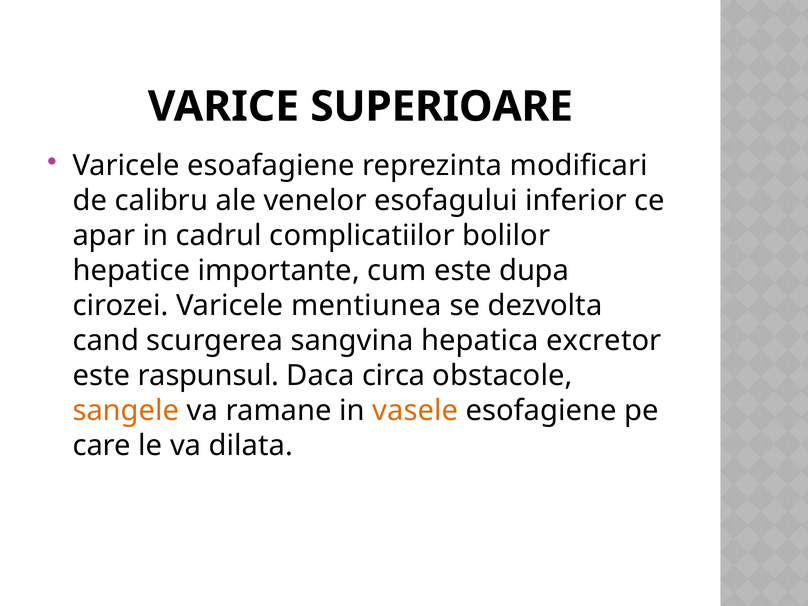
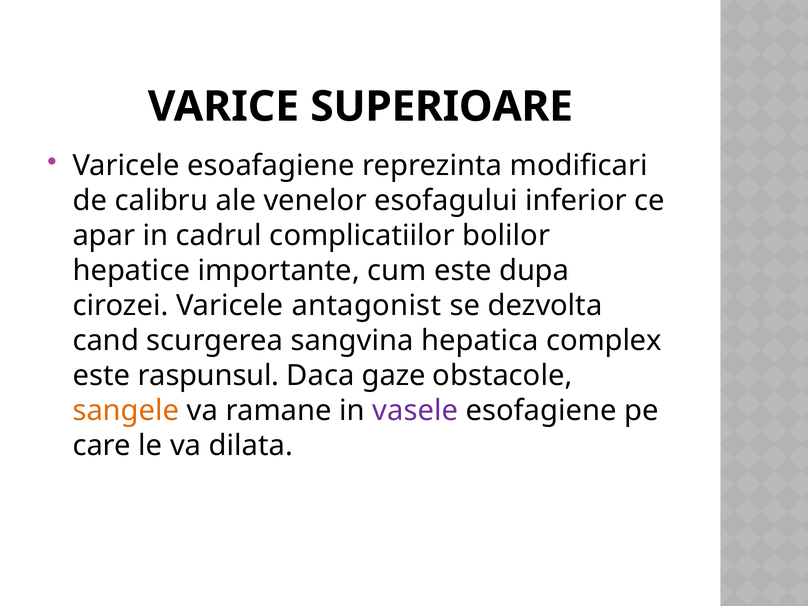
mentiunea: mentiunea -> antagonist
excretor: excretor -> complex
circa: circa -> gaze
vasele colour: orange -> purple
